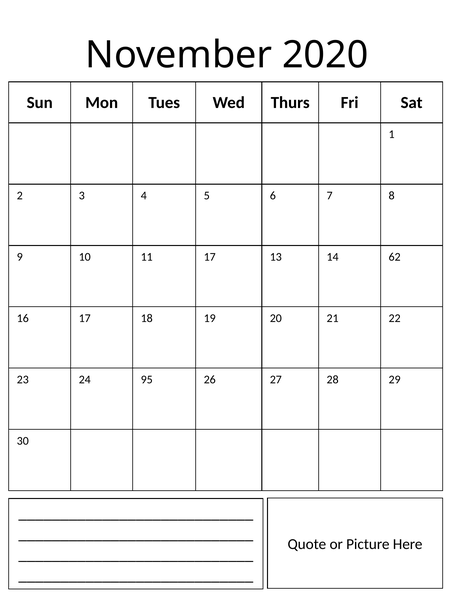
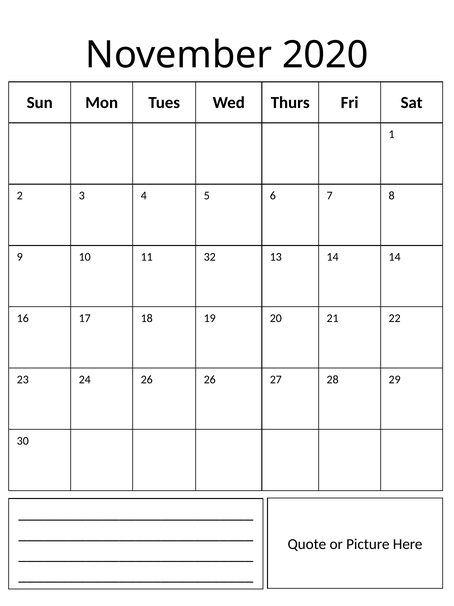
11 17: 17 -> 32
14 62: 62 -> 14
24 95: 95 -> 26
